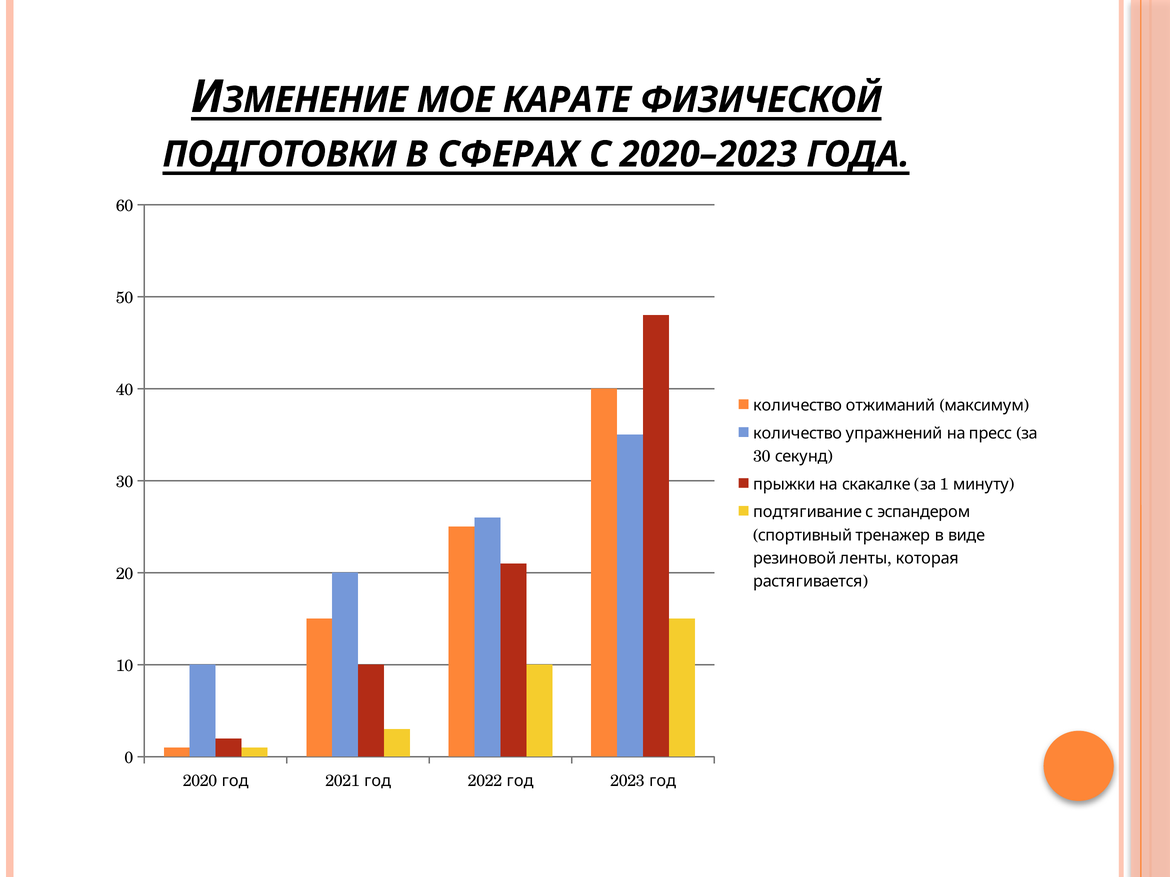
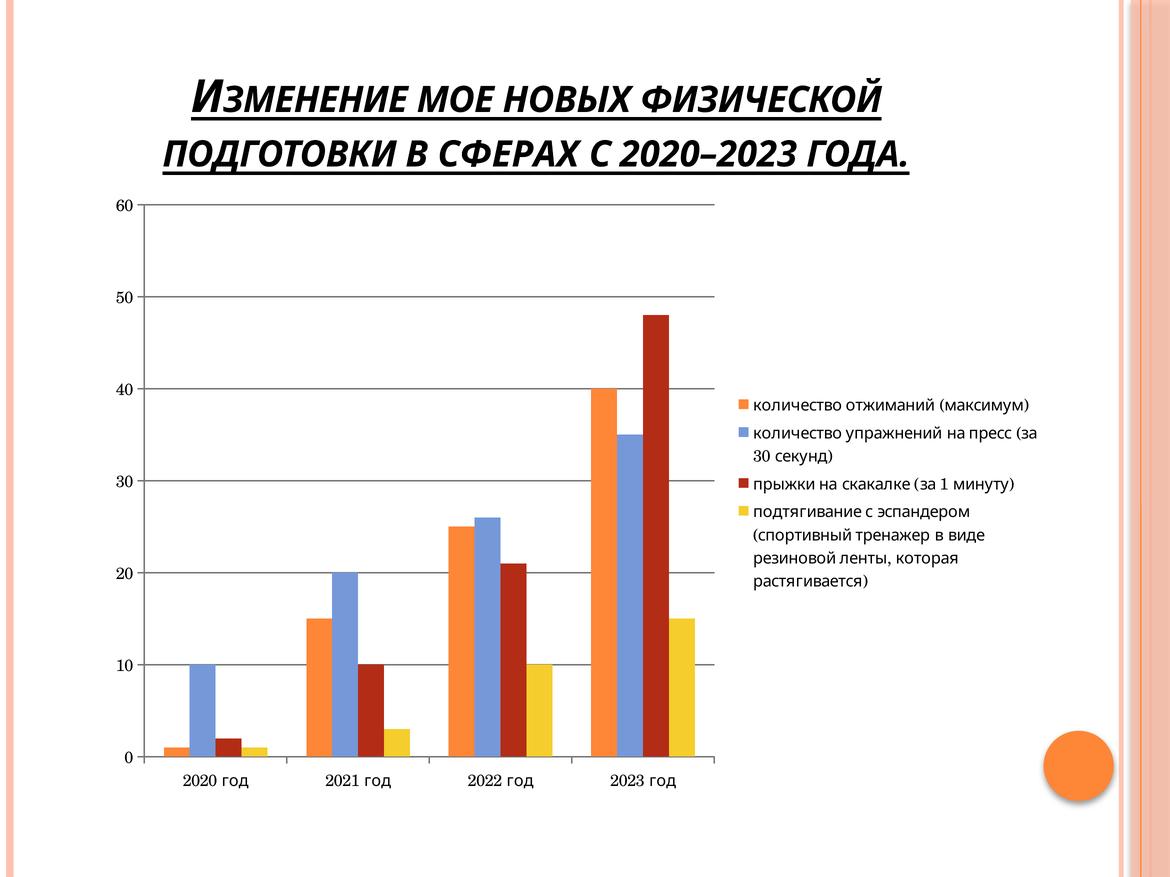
КАРАТЕ: КАРАТЕ -> НОВЫХ
